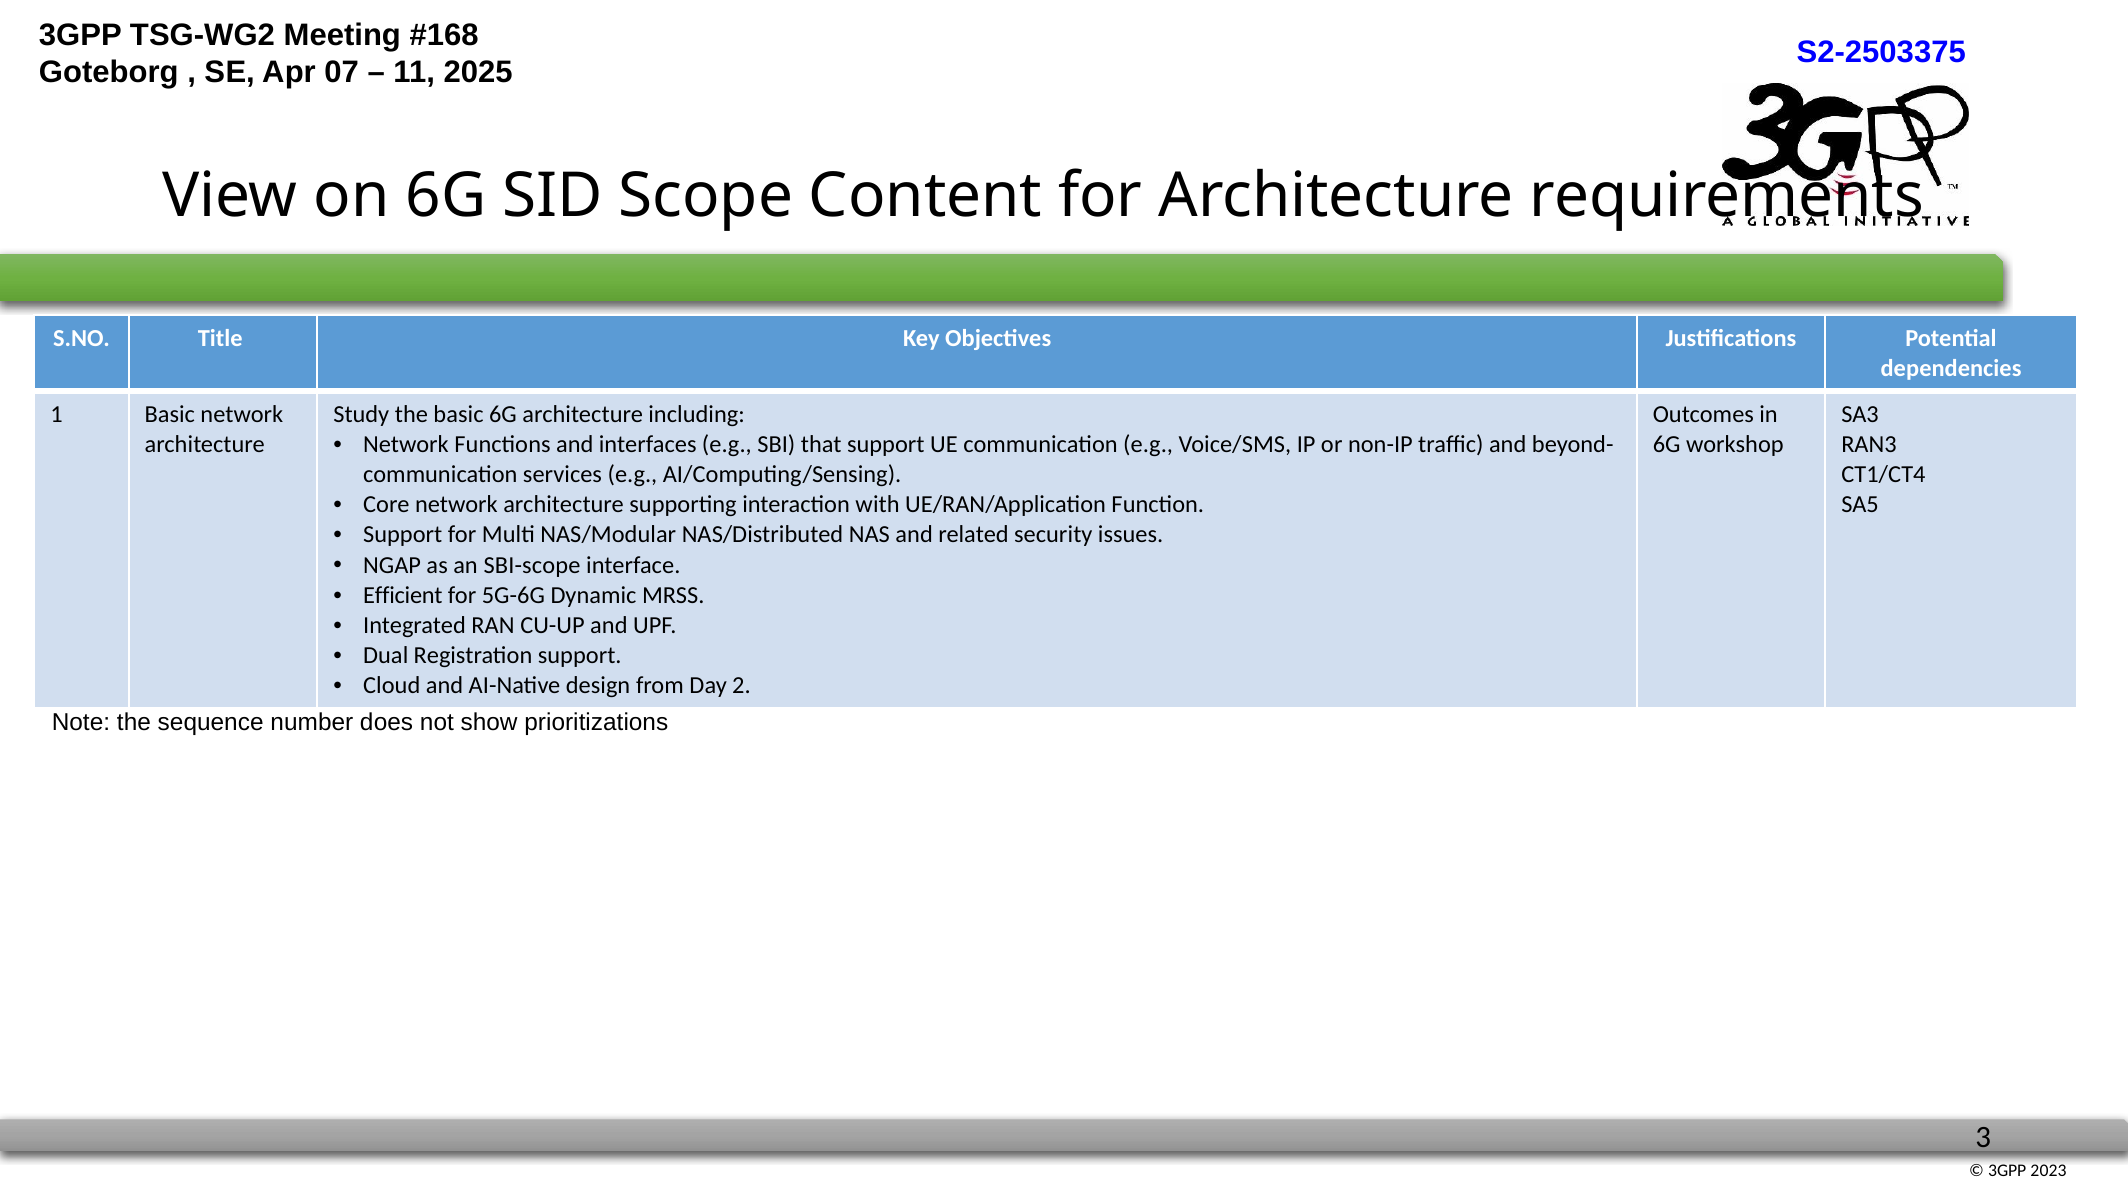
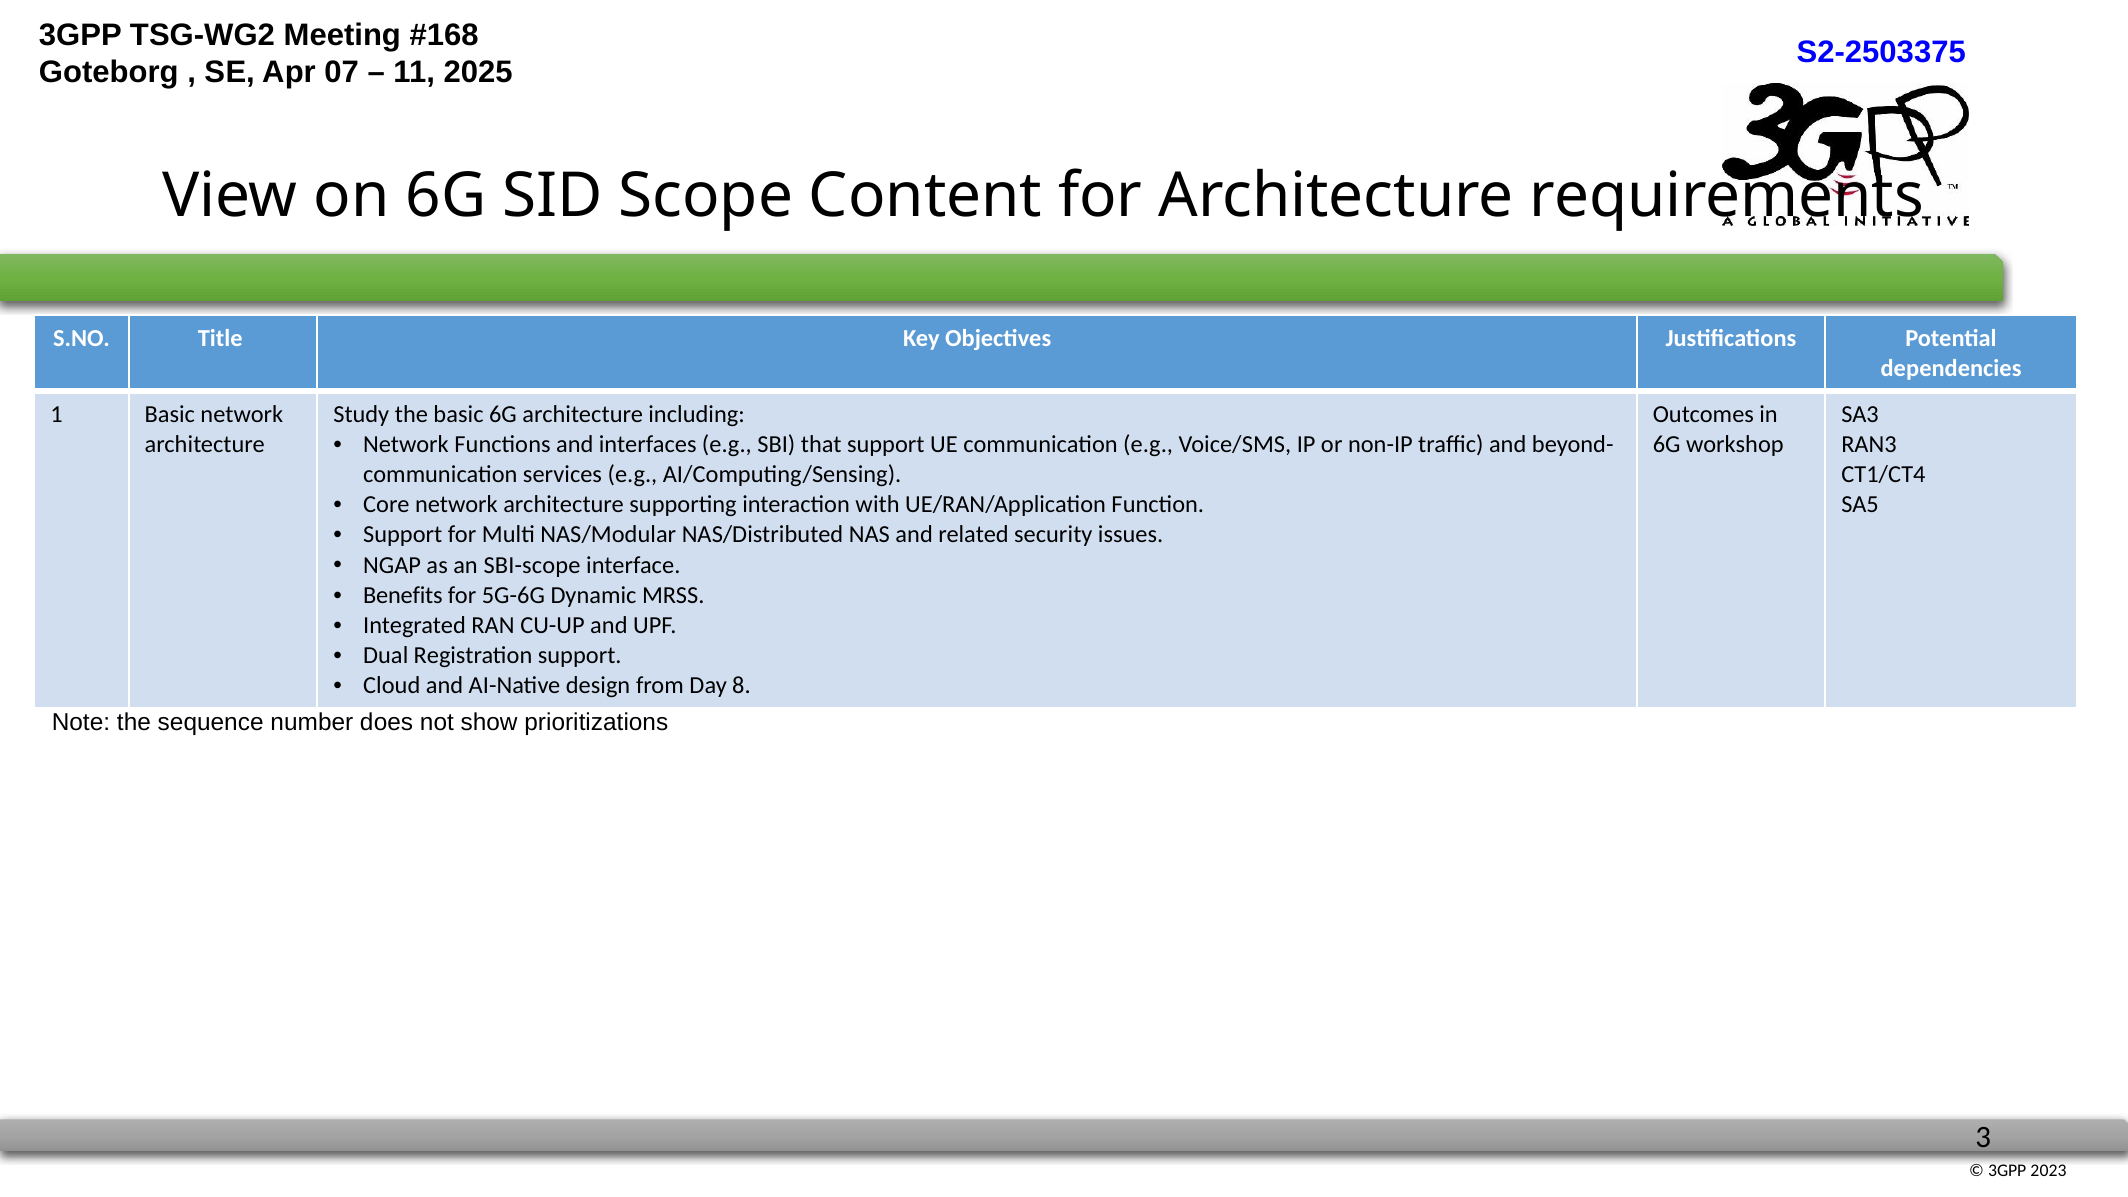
Efficient: Efficient -> Benefits
2: 2 -> 8
